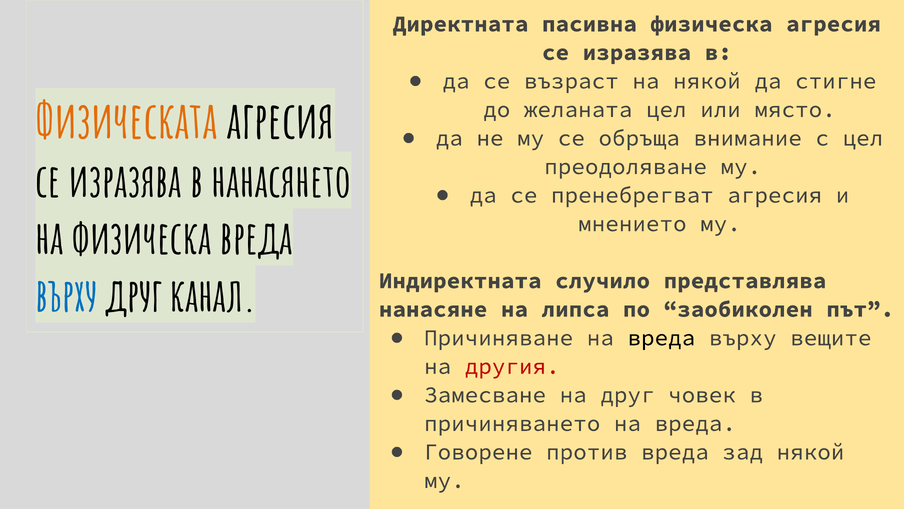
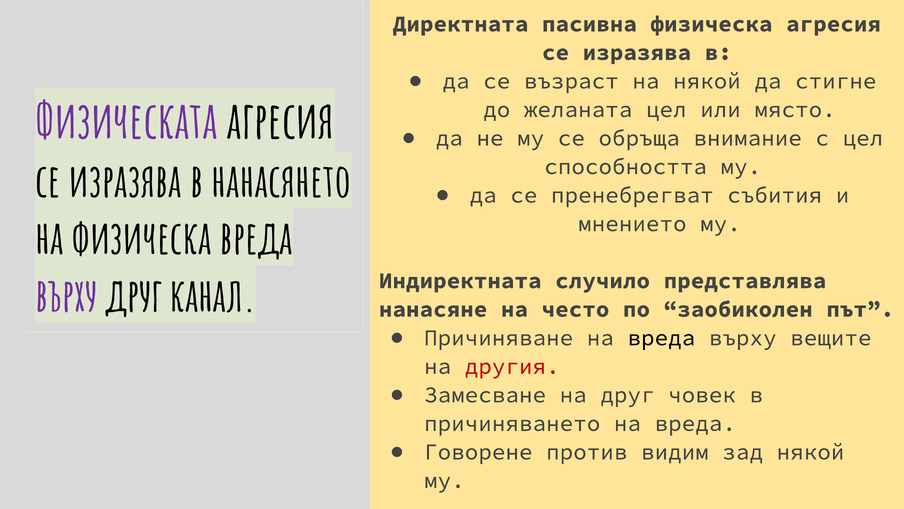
Физическата colour: orange -> purple
преодоляване: преодоляване -> способността
пренебрегват агресия: агресия -> събития
върху at (66, 296) colour: blue -> purple
липса: липса -> често
против вреда: вреда -> видим
